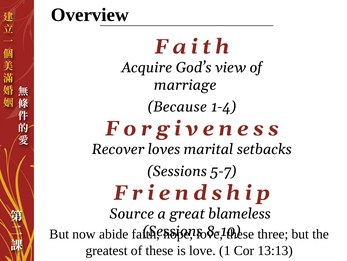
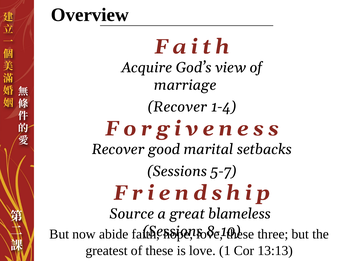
Because at (177, 107): Because -> Recover
loves: loves -> good
